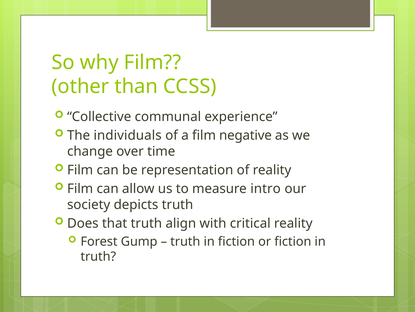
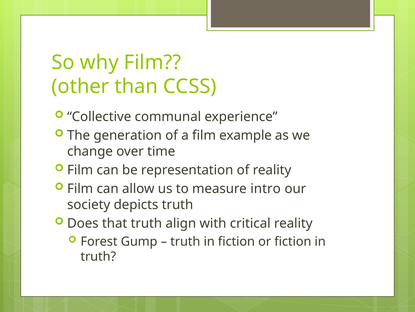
individuals: individuals -> generation
negative: negative -> example
